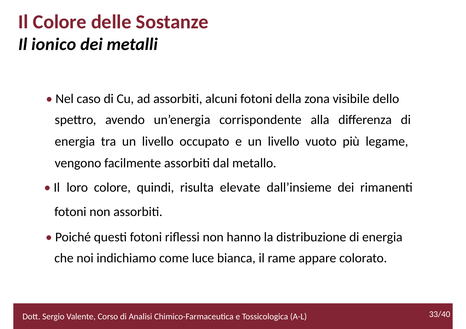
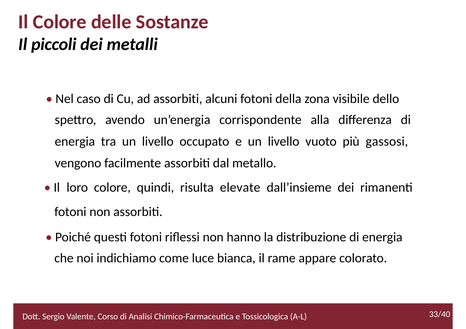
ionico: ionico -> piccoli
legame: legame -> gassosi
